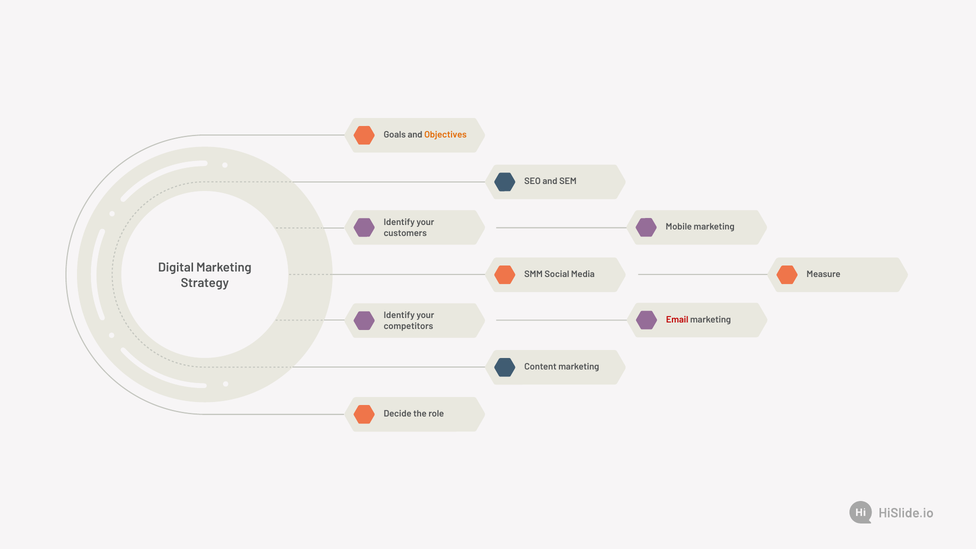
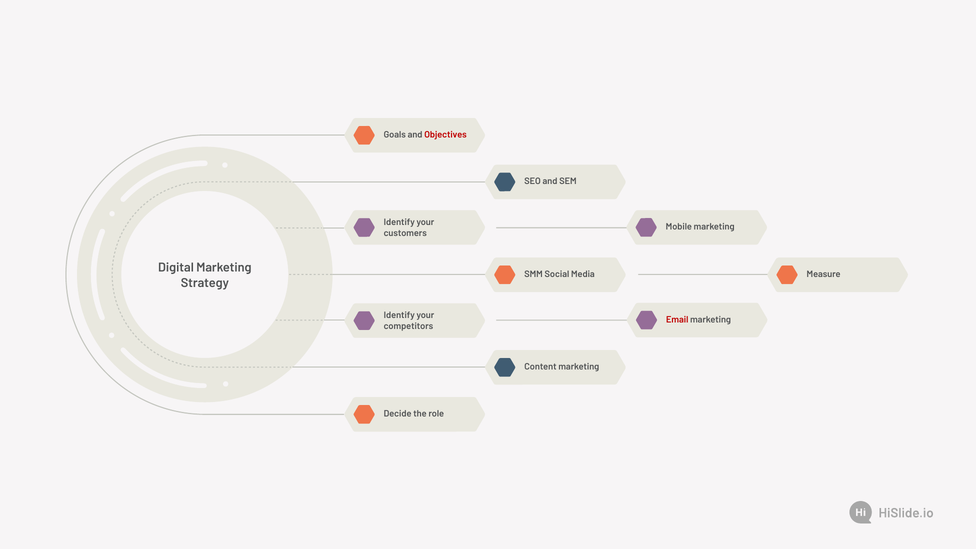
Objectives colour: orange -> red
